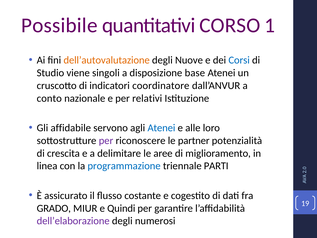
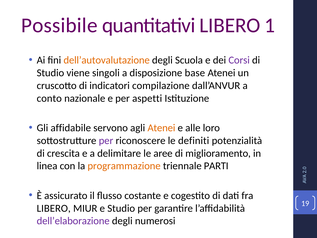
quantitativi CORSO: CORSO -> LIBERO
Nuove: Nuove -> Scuola
Corsi colour: blue -> purple
coordinatore: coordinatore -> compilazione
relativi: relativi -> aspetti
Atenei at (161, 128) colour: blue -> orange
partner: partner -> definiti
programmazione colour: blue -> orange
GRADO at (54, 208): GRADO -> LIBERO
e Quindi: Quindi -> Studio
